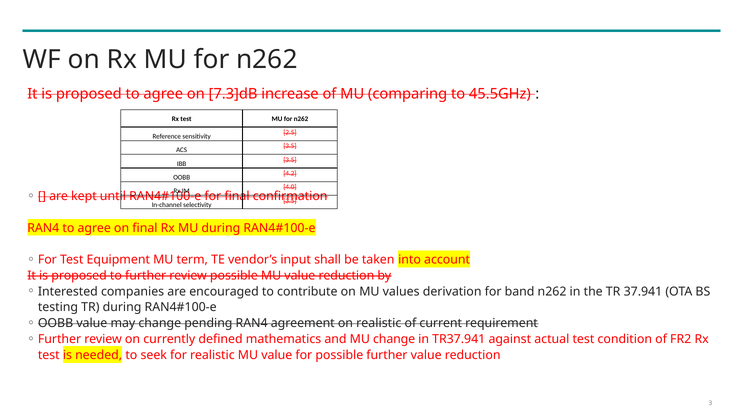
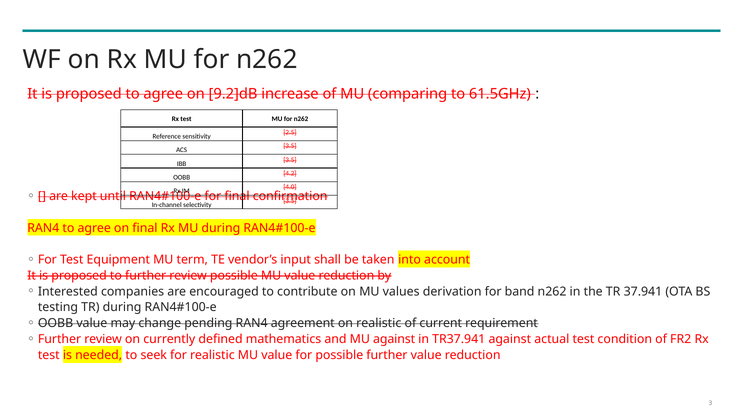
7.3]dB: 7.3]dB -> 9.2]dB
45.5GHz: 45.5GHz -> 61.5GHz
MU change: change -> against
